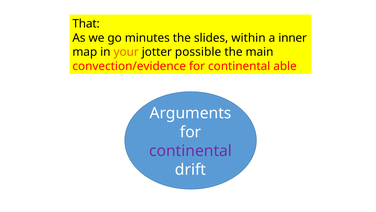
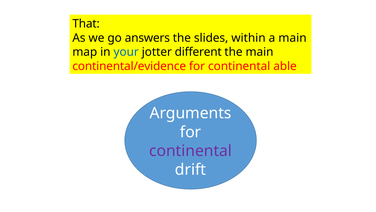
minutes: minutes -> answers
a inner: inner -> main
your colour: orange -> blue
possible: possible -> different
convection/evidence: convection/evidence -> continental/evidence
